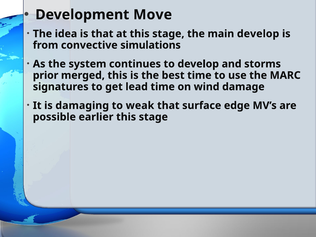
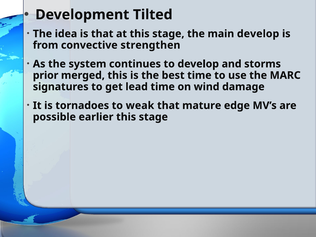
Move: Move -> Tilted
simulations: simulations -> strengthen
damaging: damaging -> tornadoes
surface: surface -> mature
